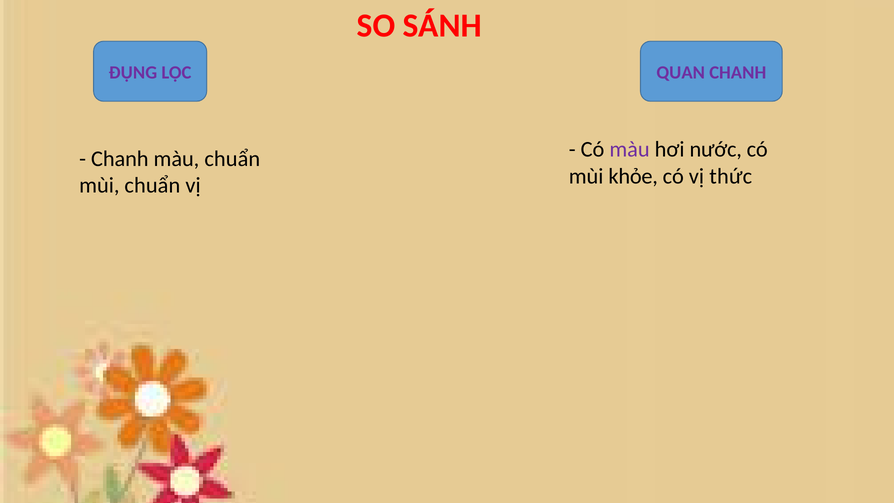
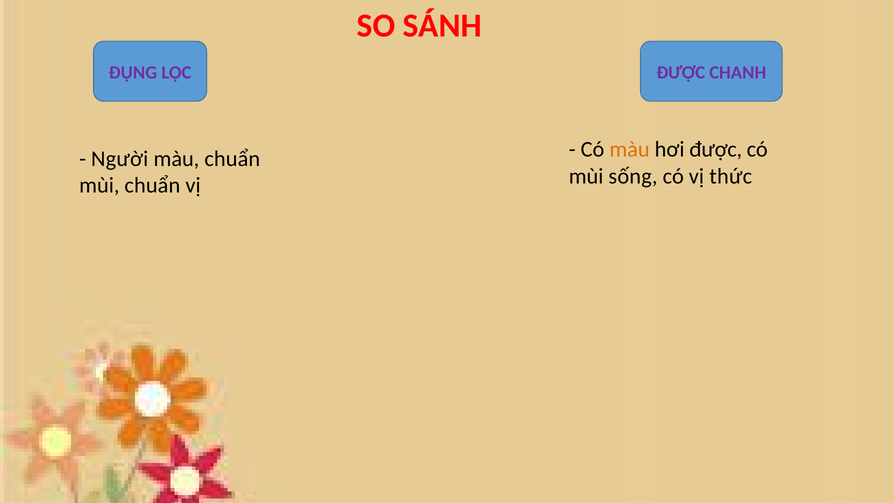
LỌC QUAN: QUAN -> ĐƯỢC
màu at (630, 150) colour: purple -> orange
hơi nước: nước -> được
Chanh at (120, 159): Chanh -> Người
khỏe: khỏe -> sống
